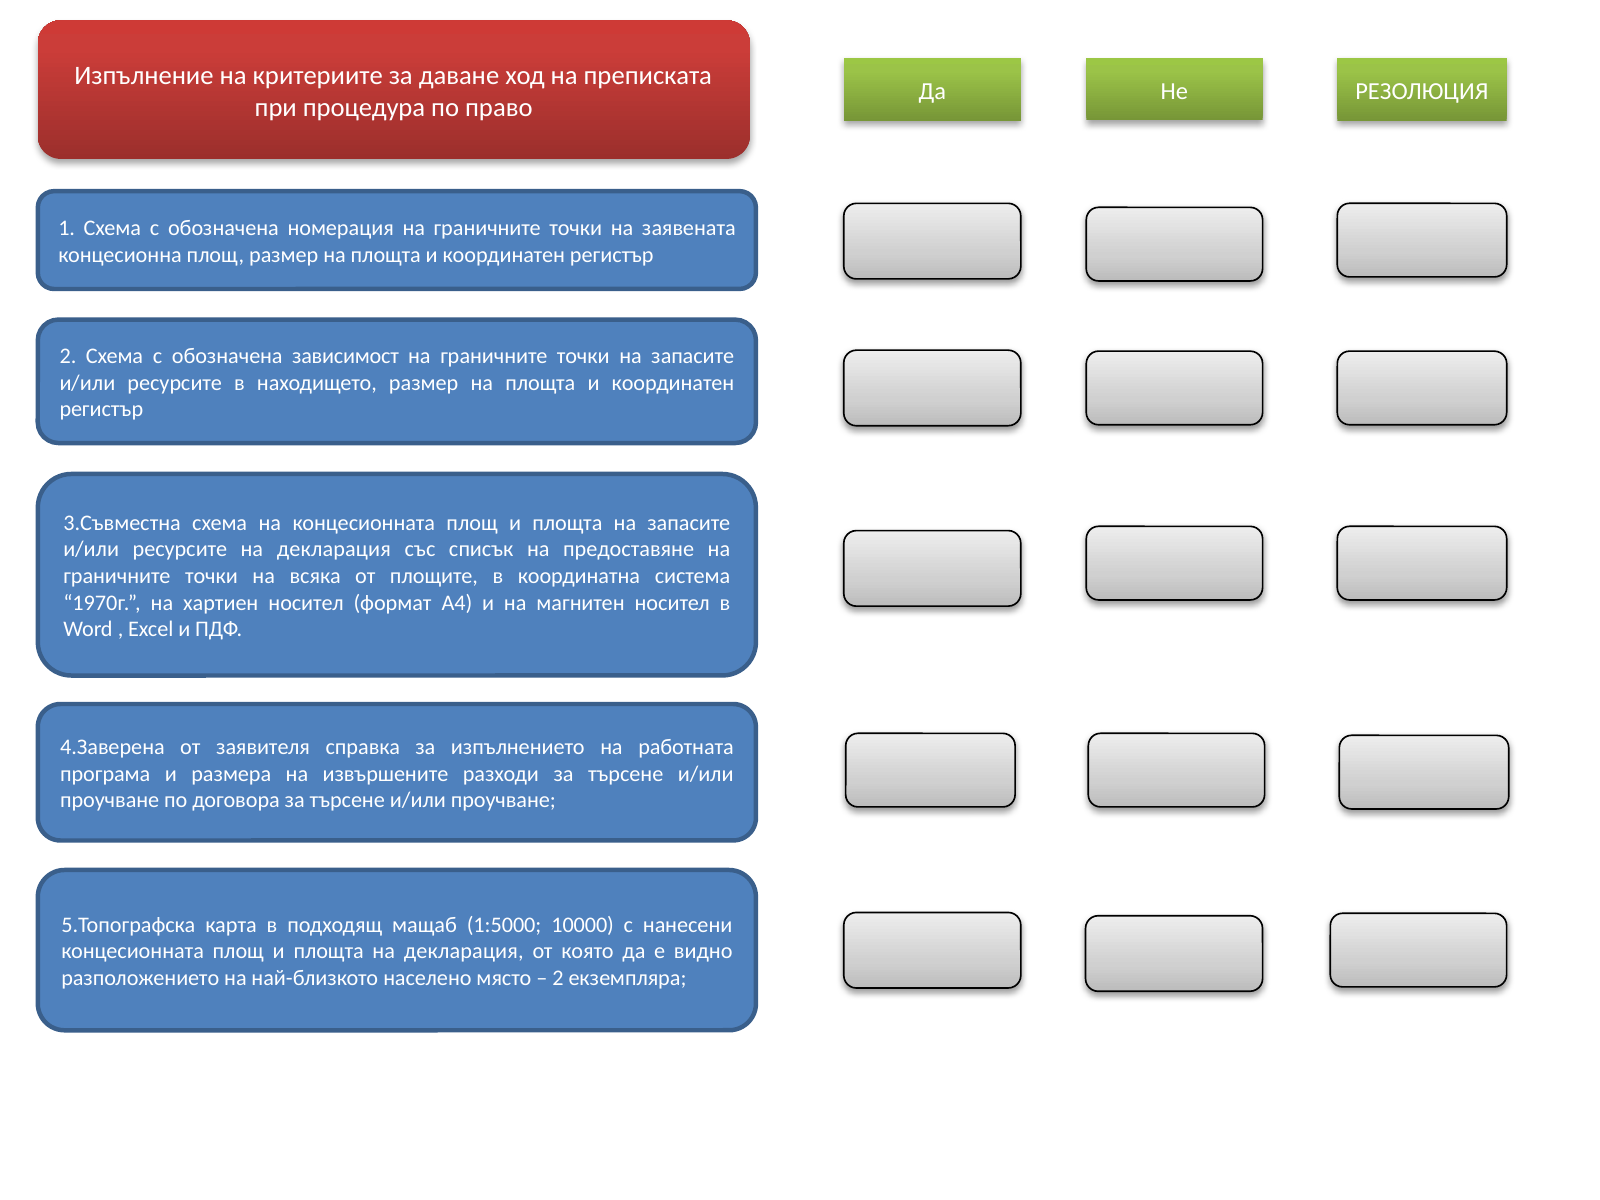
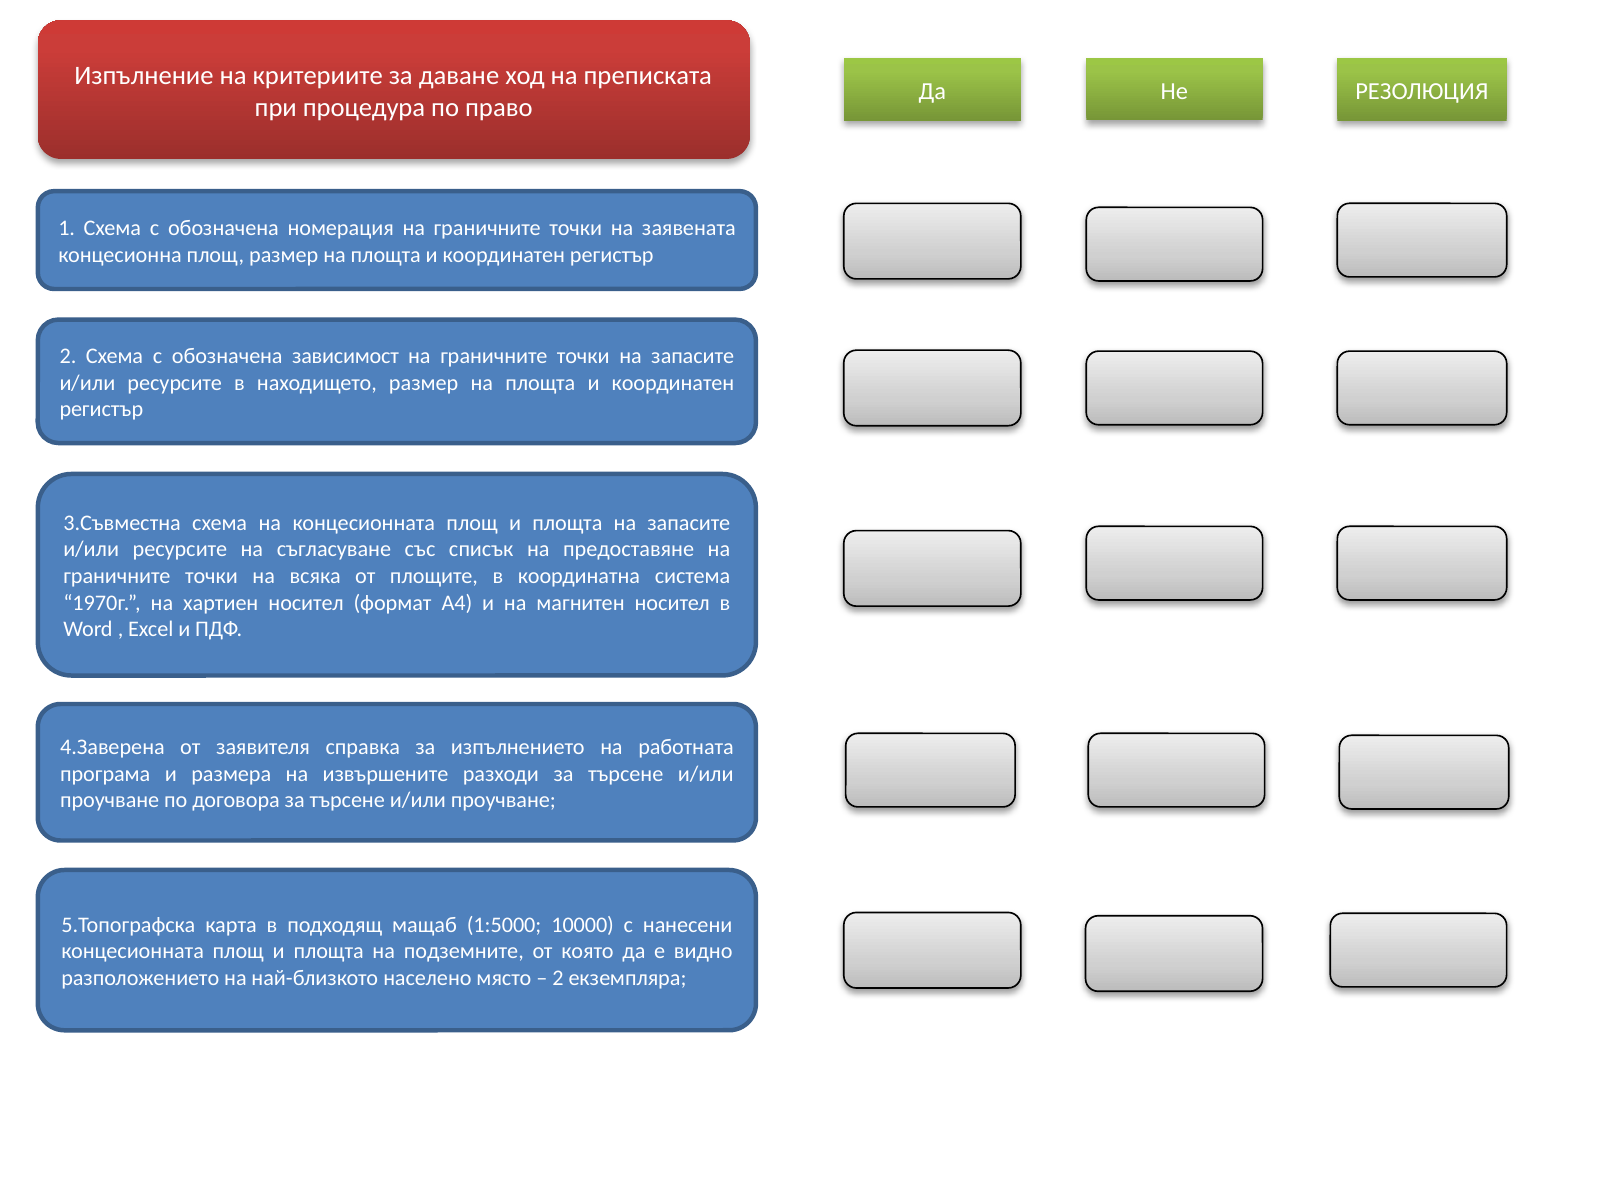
ресурсите на декларация: декларация -> съгласуване
площта на декларация: декларация -> подземните
